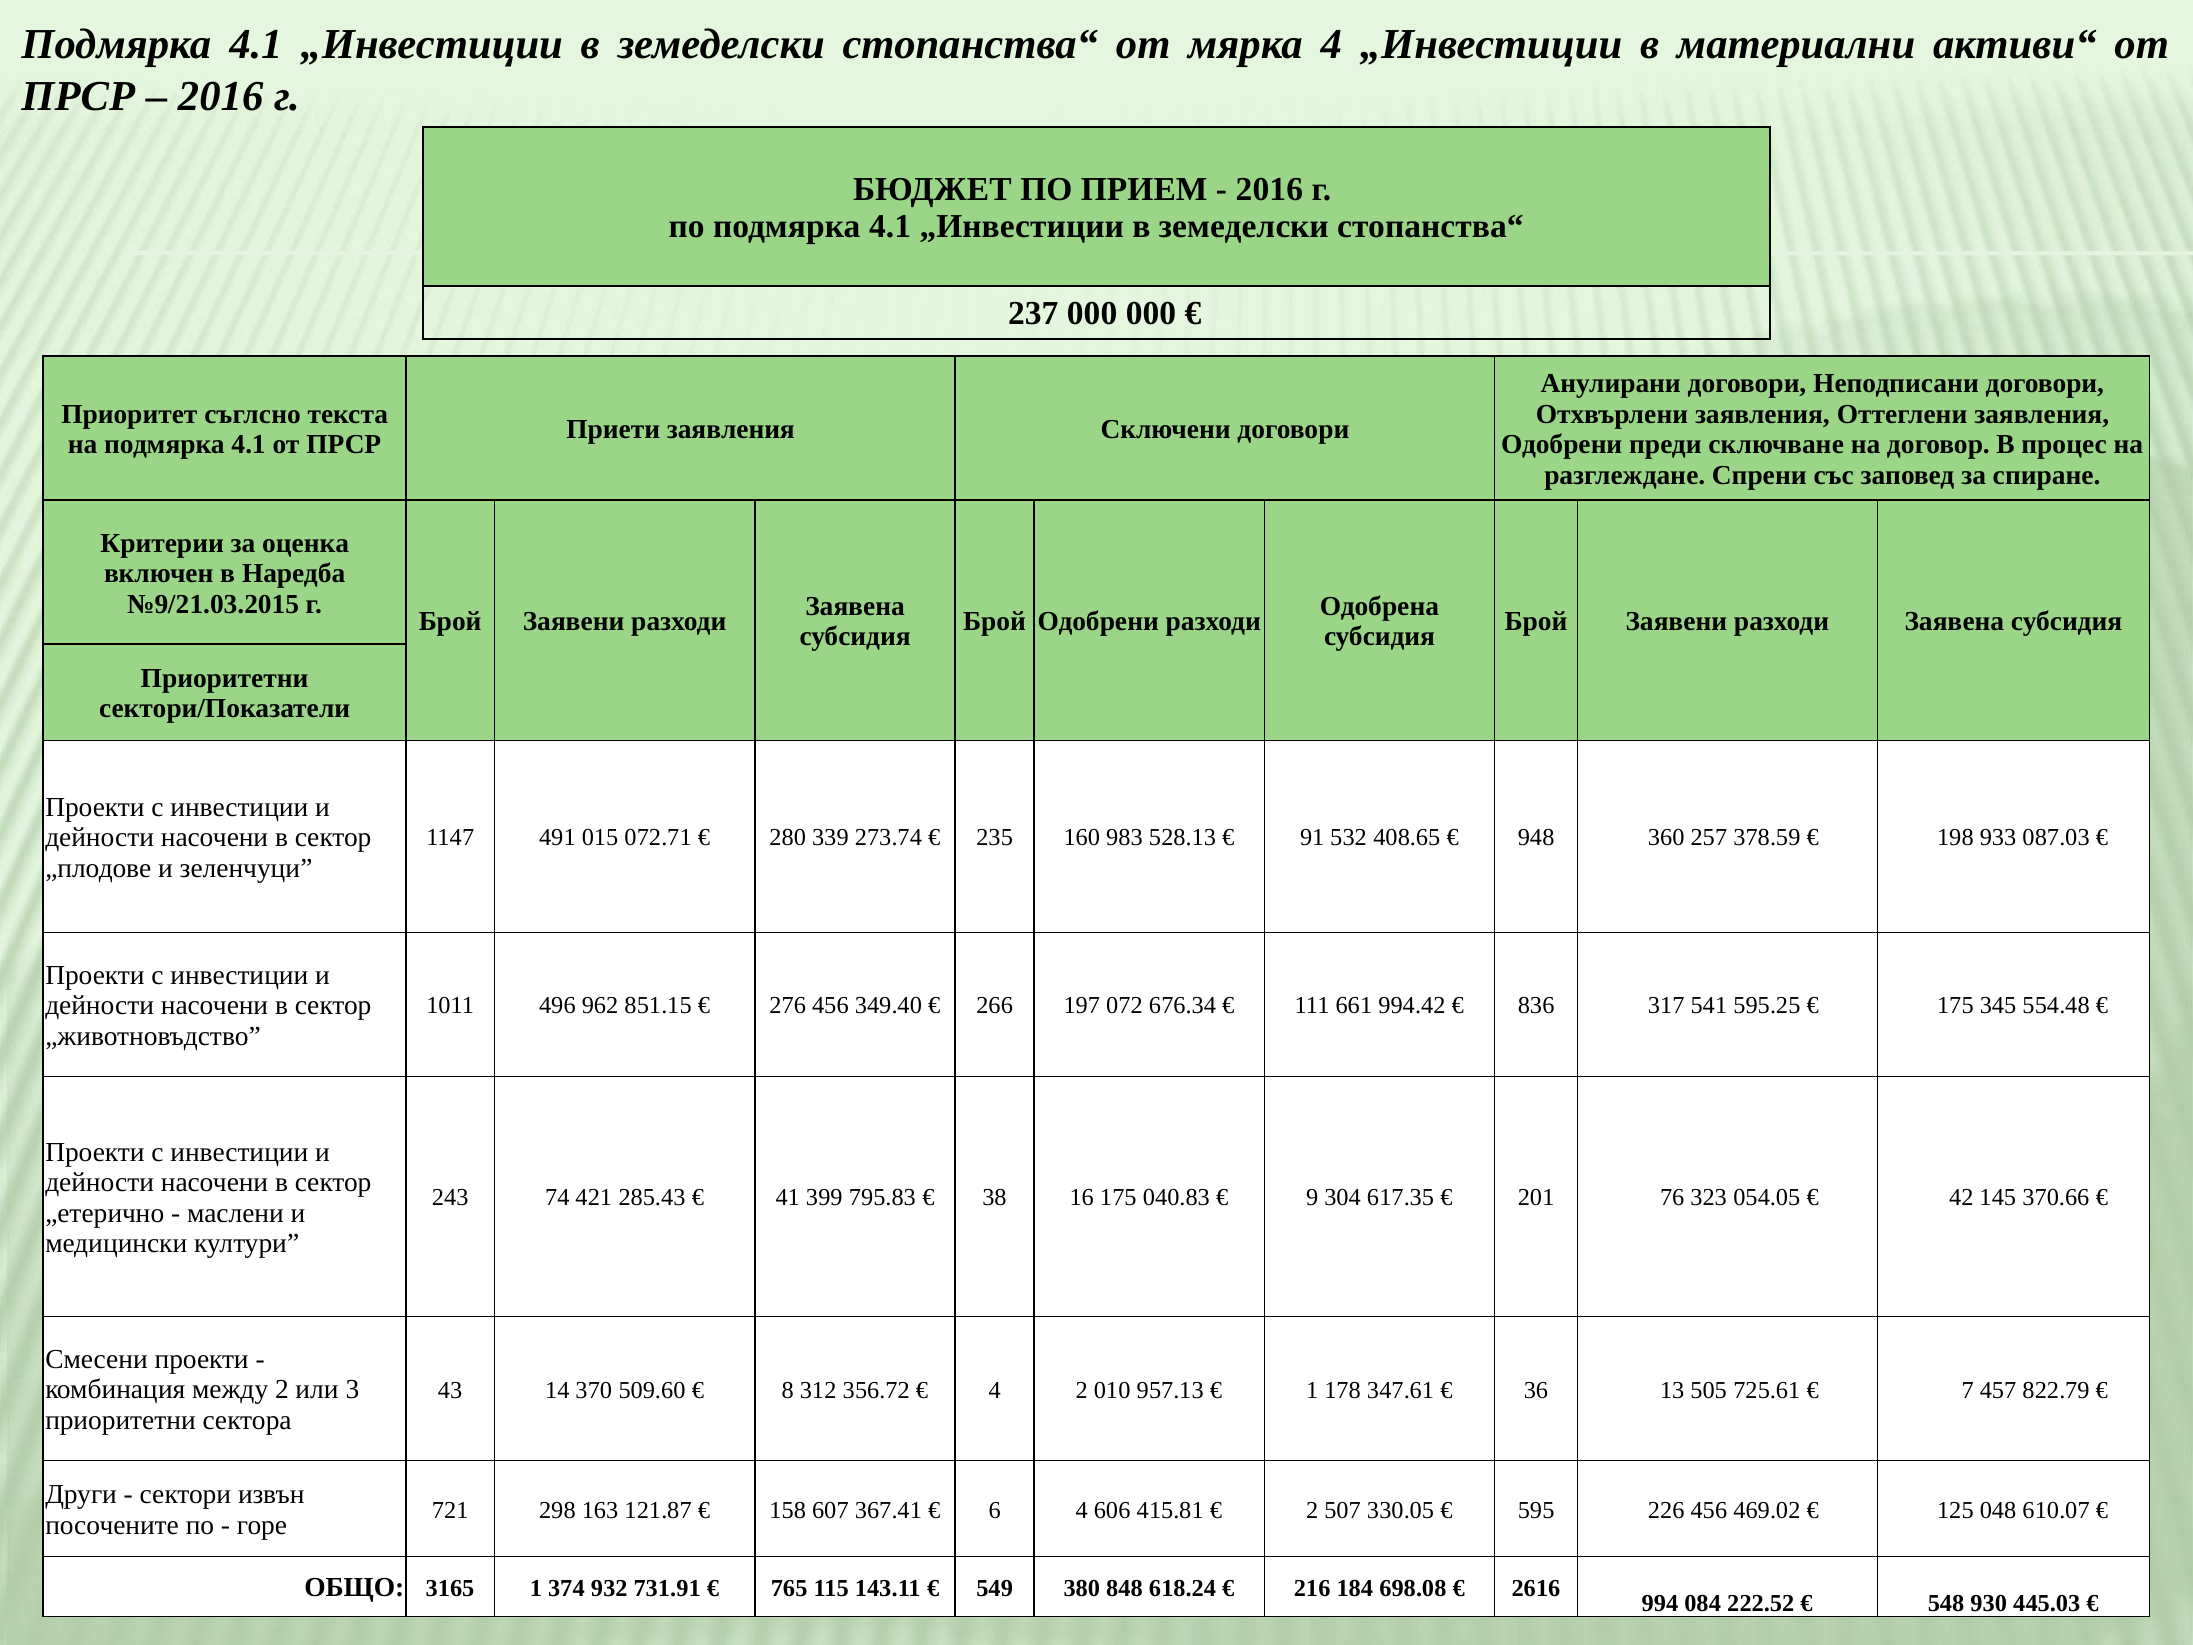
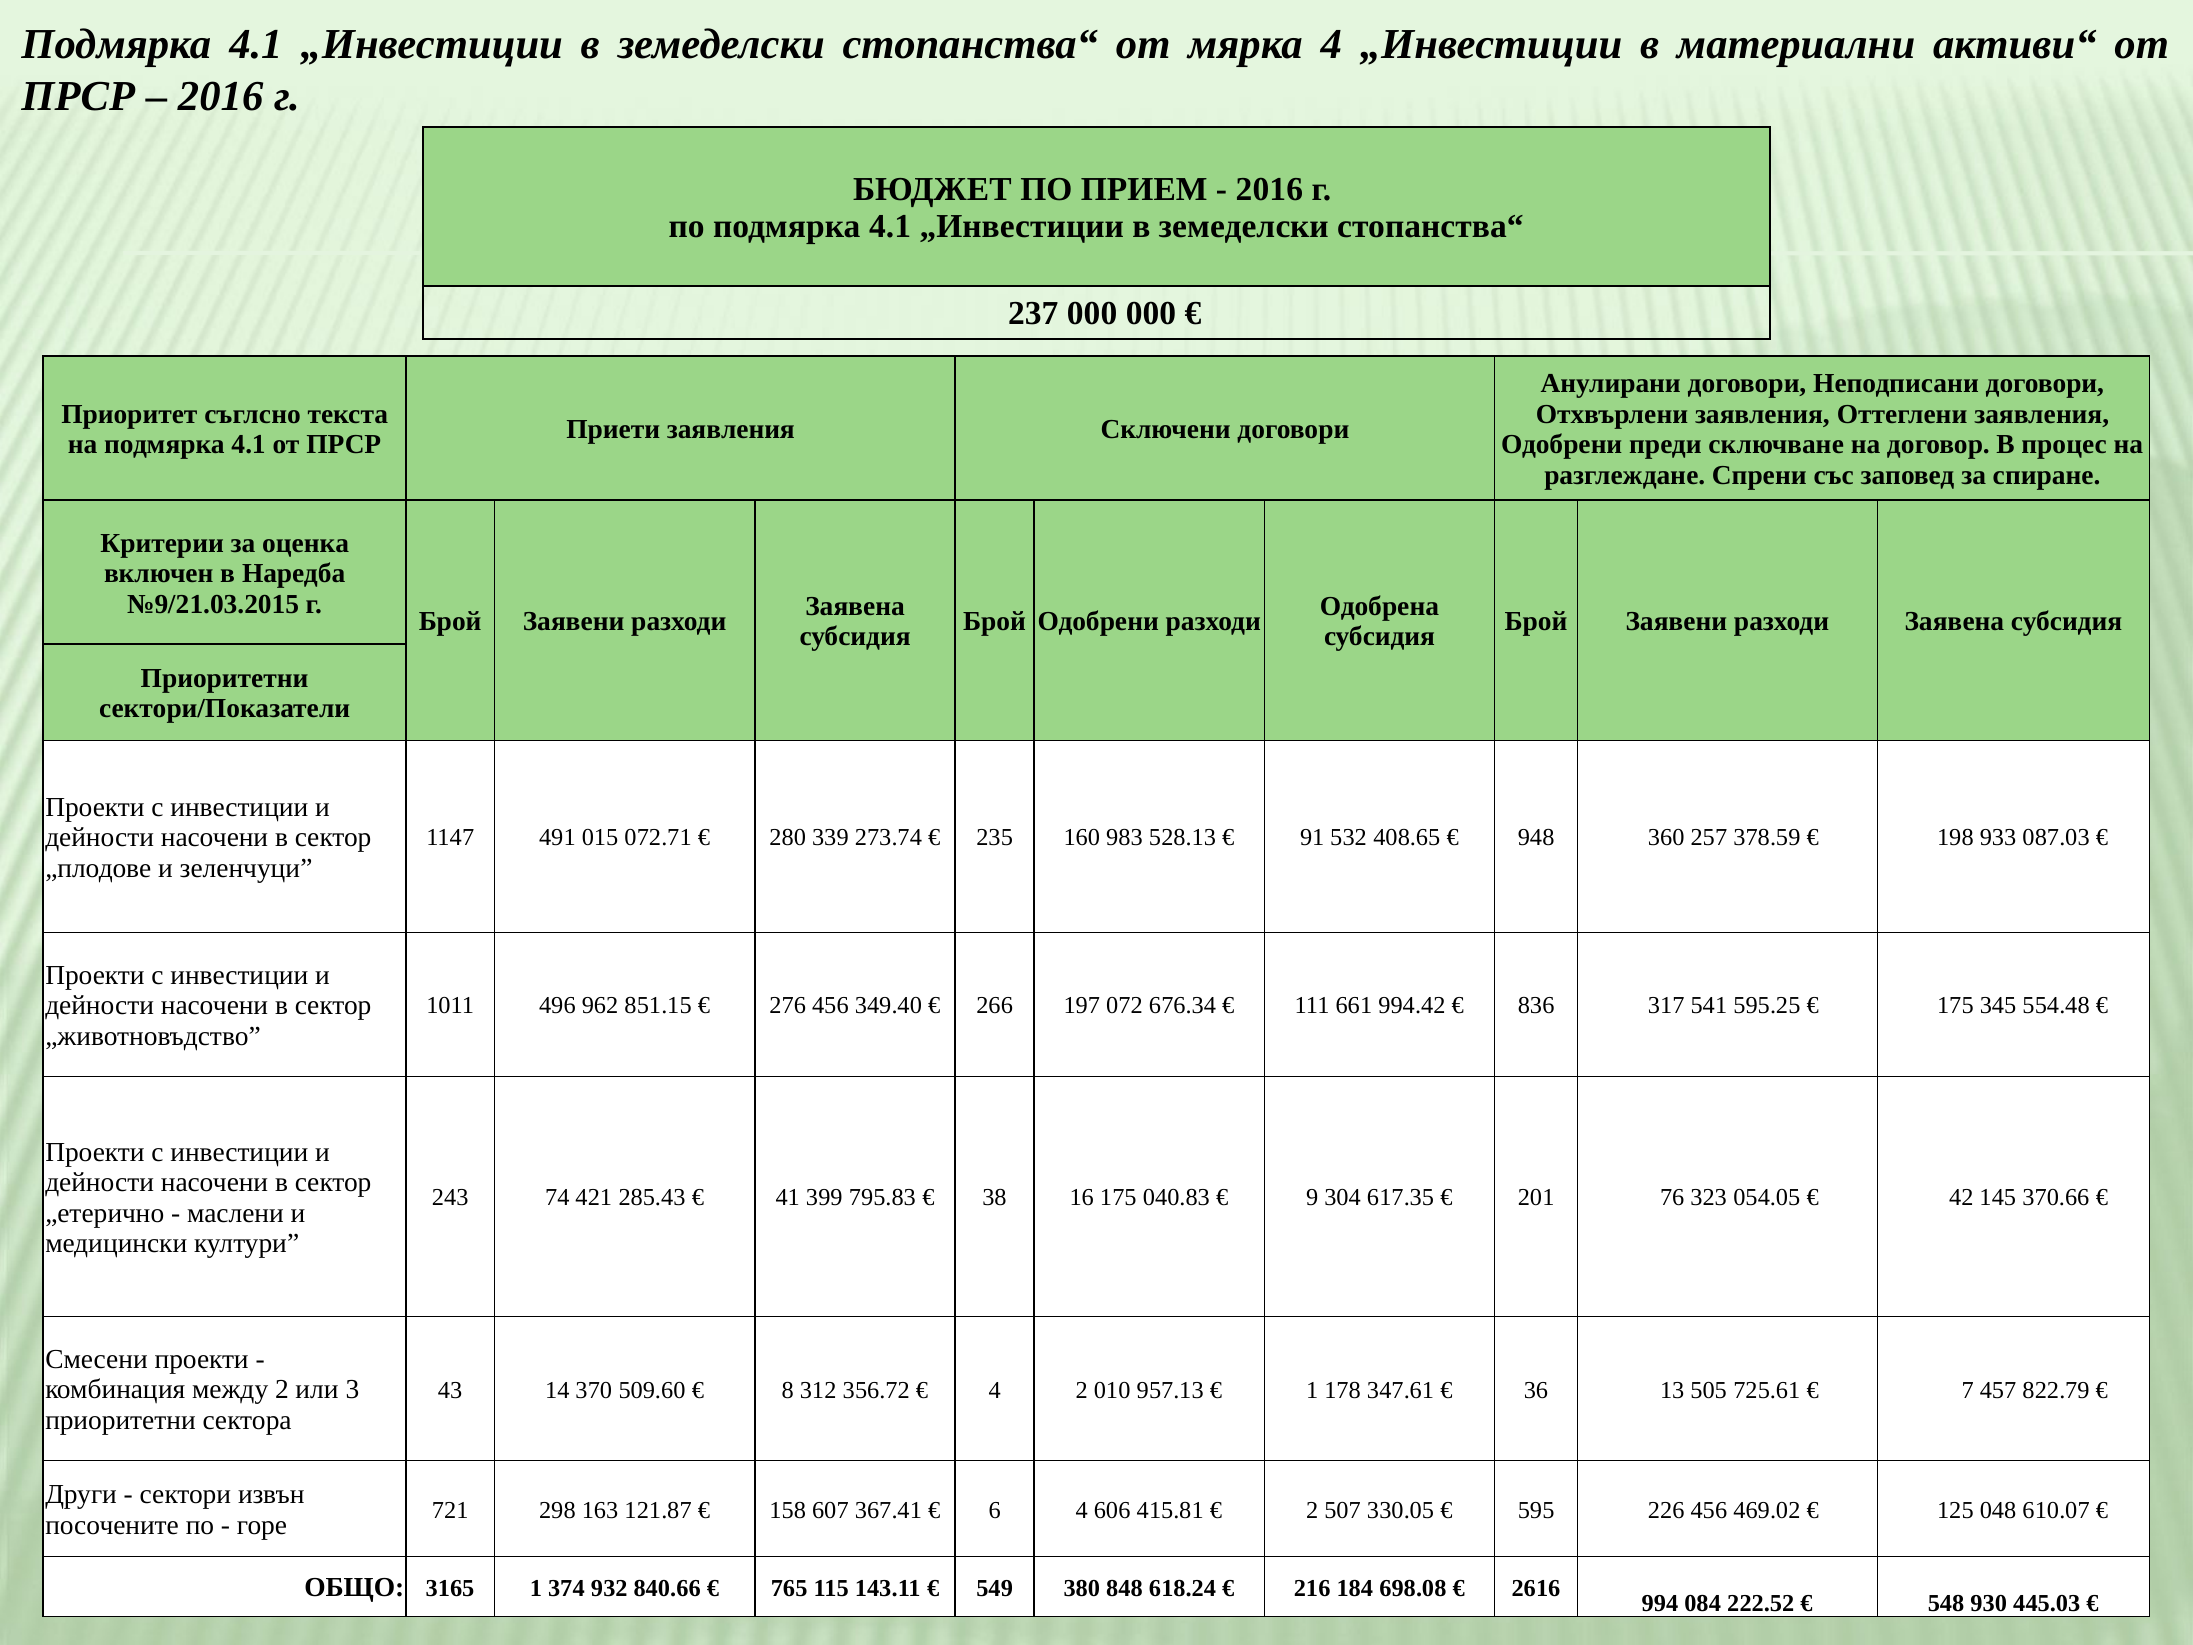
731.91: 731.91 -> 840.66
